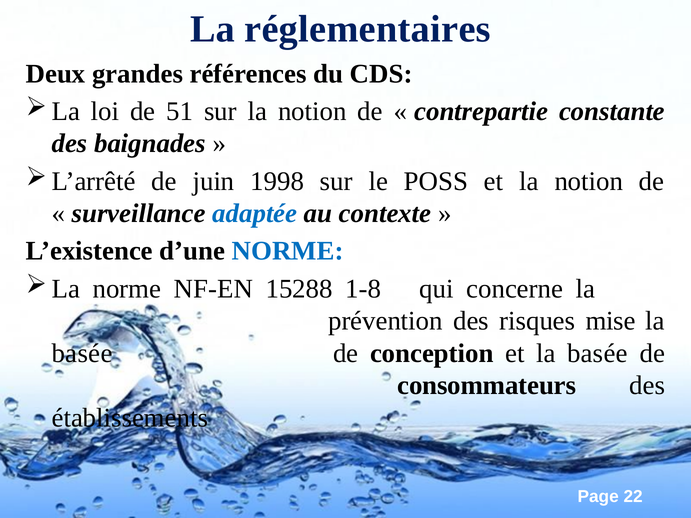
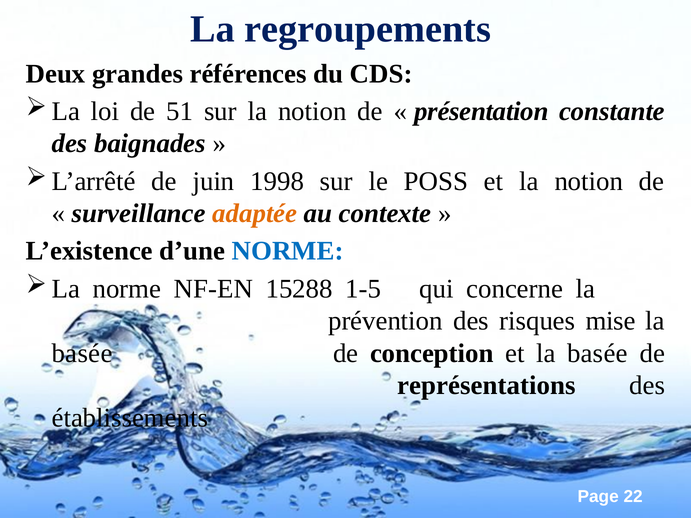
réglementaires: réglementaires -> regroupements
contrepartie: contrepartie -> présentation
adaptée colour: blue -> orange
1-8: 1-8 -> 1-5
consommateurs: consommateurs -> représentations
